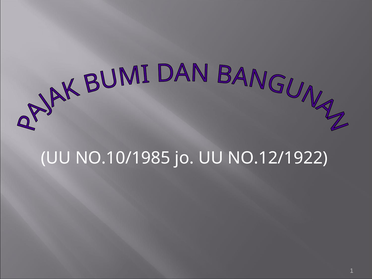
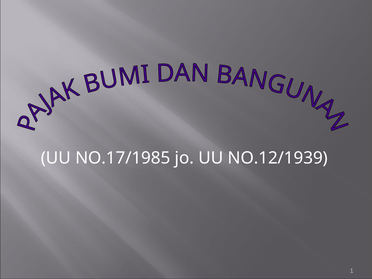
NO.10/1985: NO.10/1985 -> NO.17/1985
NO.12/1922: NO.12/1922 -> NO.12/1939
